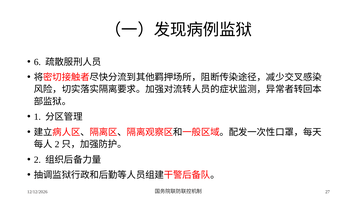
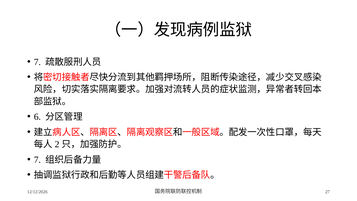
6 at (37, 62): 6 -> 7
1: 1 -> 6
2 at (37, 160): 2 -> 7
